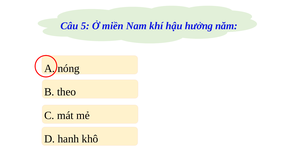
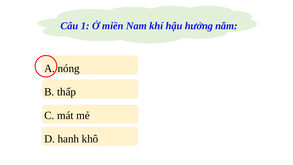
5: 5 -> 1
theo: theo -> thấp
